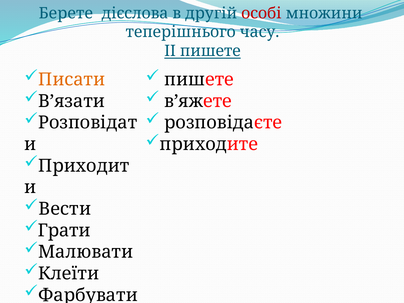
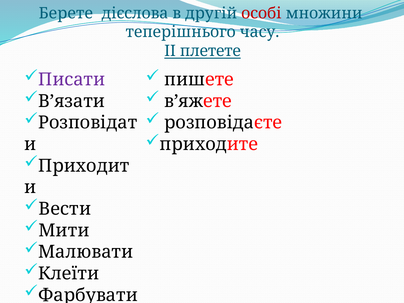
ІІ пишете: пишете -> плетете
Писати colour: orange -> purple
Грати at (64, 230): Грати -> Мити
